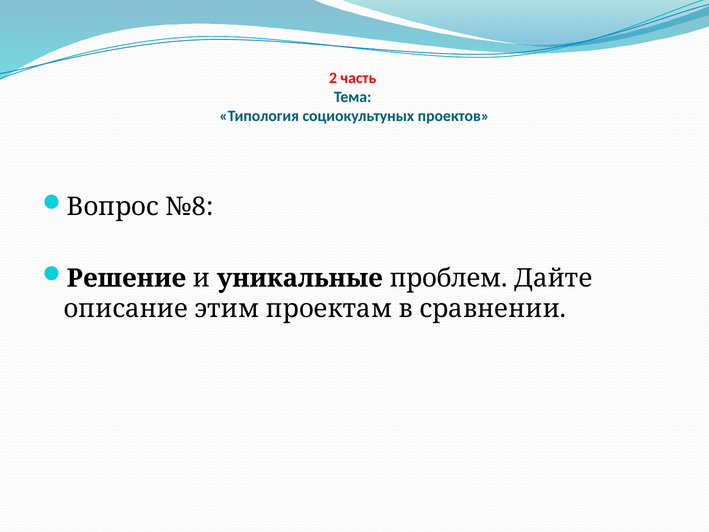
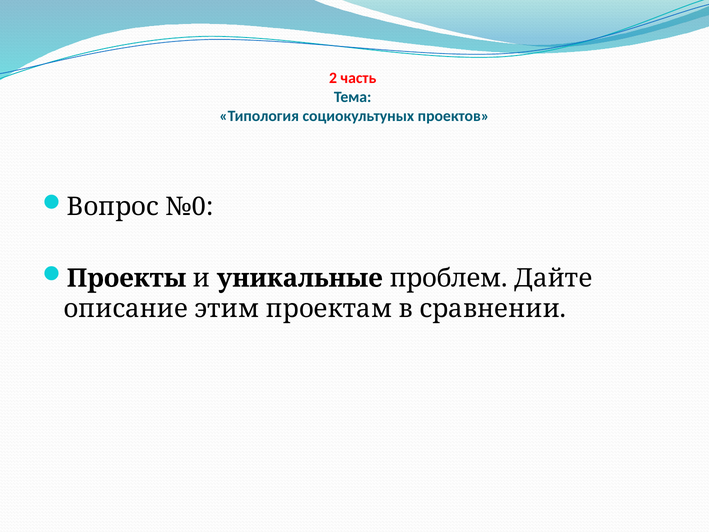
№8: №8 -> №0
Решение: Решение -> Проекты
